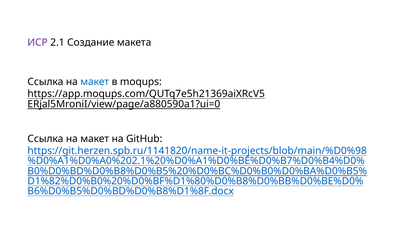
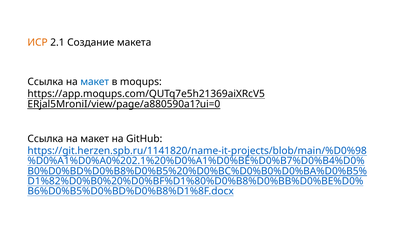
ИСР colour: purple -> orange
